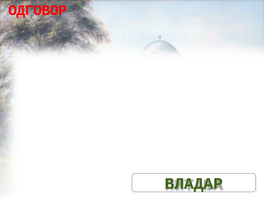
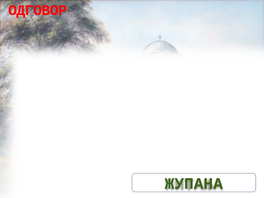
ВЛАДАР: ВЛАДАР -> ЖУПАНА
